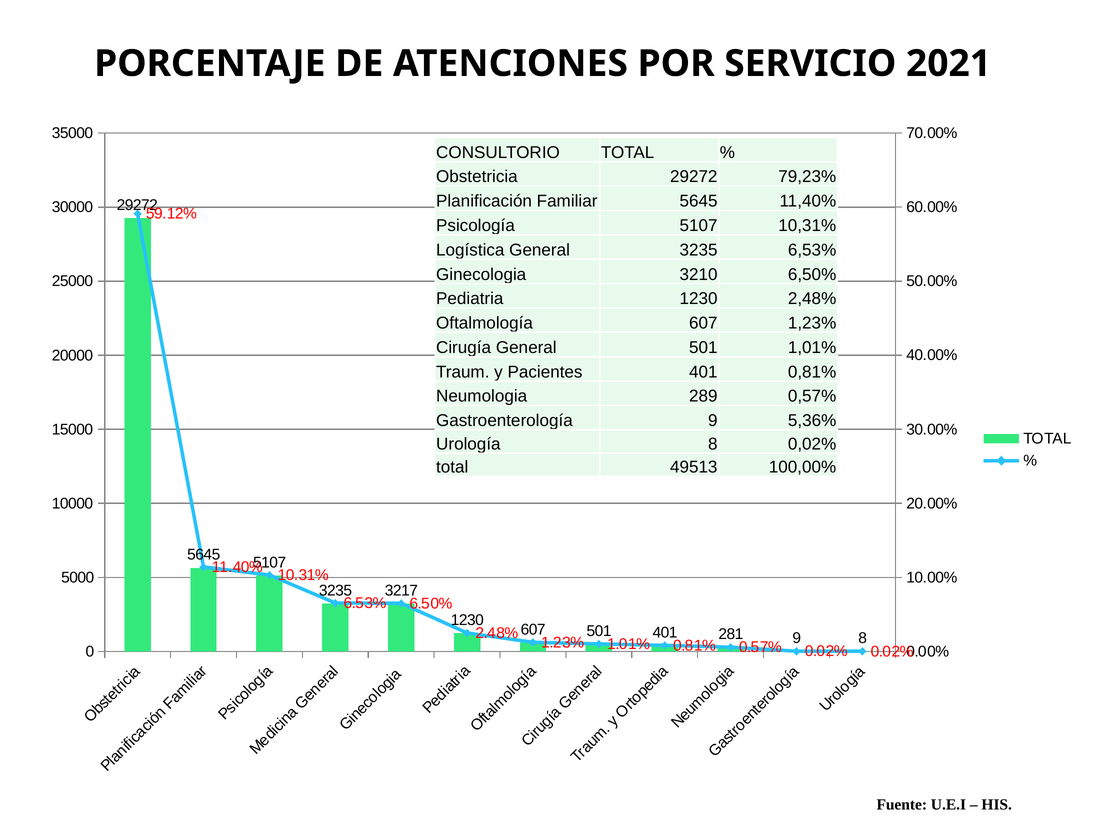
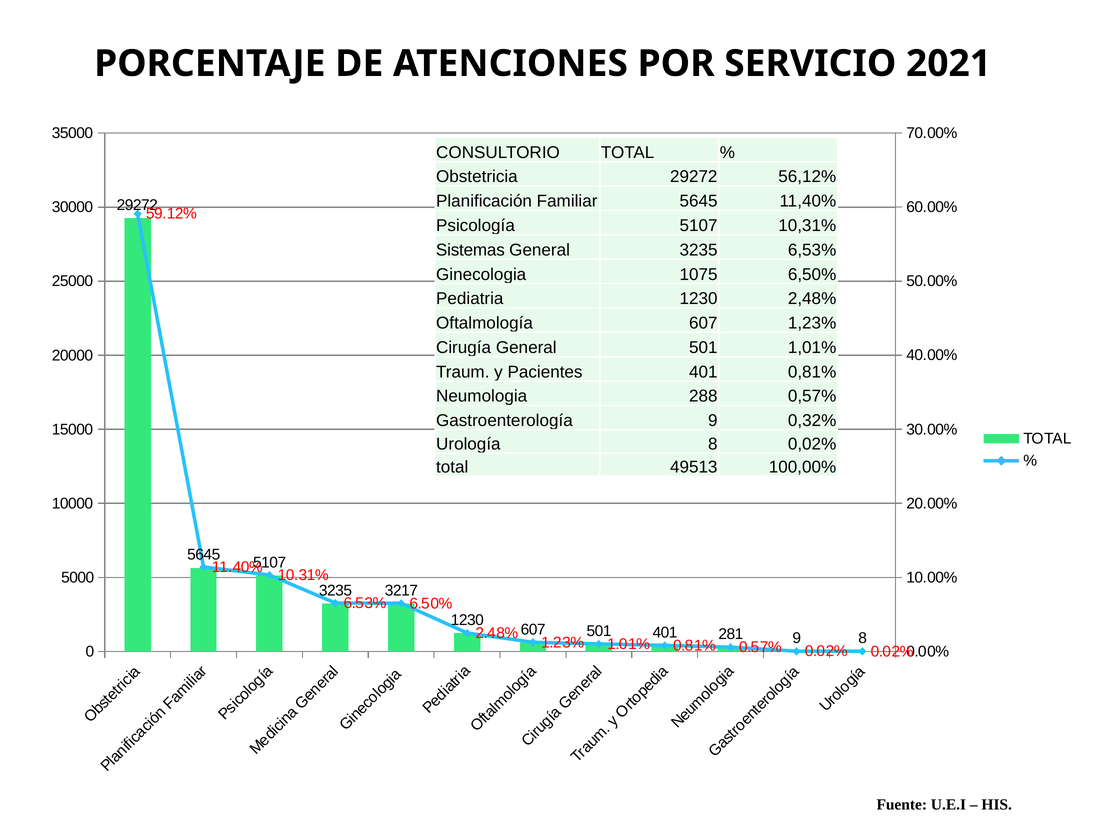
79,23%: 79,23% -> 56,12%
Logística: Logística -> Sistemas
3210: 3210 -> 1075
289: 289 -> 288
5,36%: 5,36% -> 0,32%
